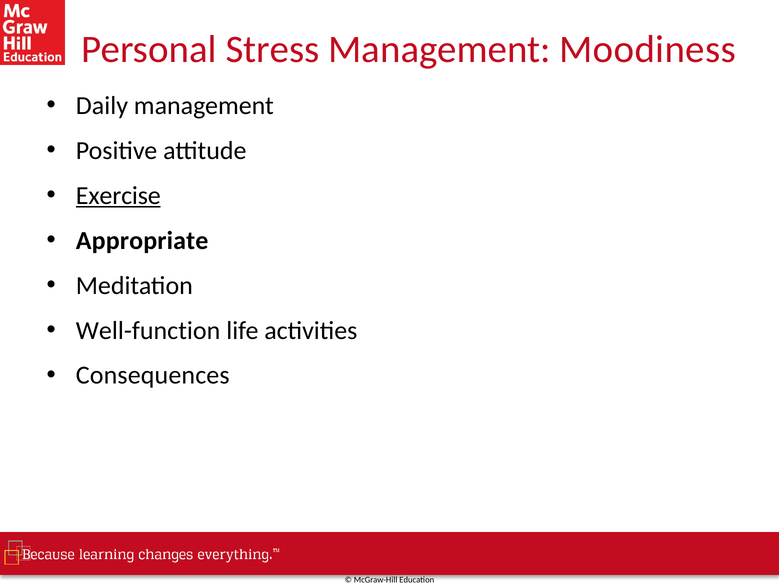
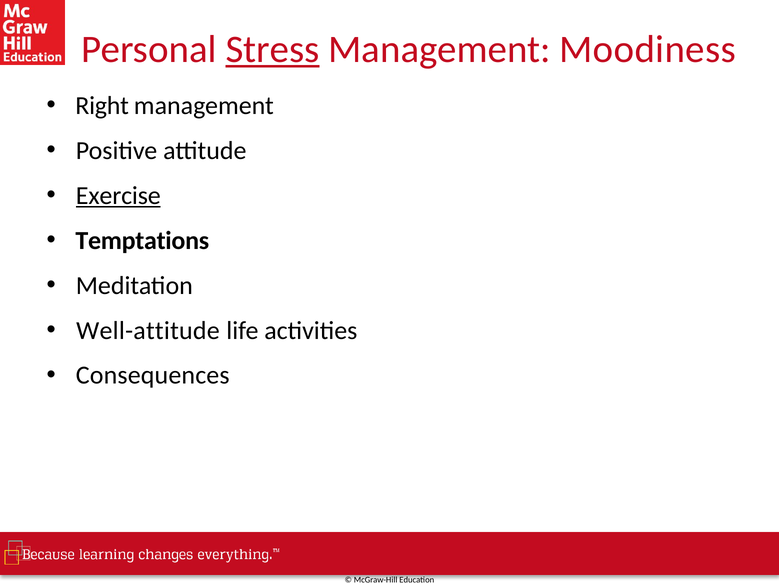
Stress underline: none -> present
Daily: Daily -> Right
Appropriate: Appropriate -> Temptations
Well-function: Well-function -> Well-attitude
